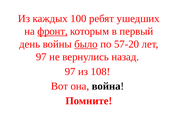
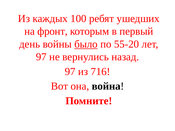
фронт underline: present -> none
57-20: 57-20 -> 55-20
108: 108 -> 716
